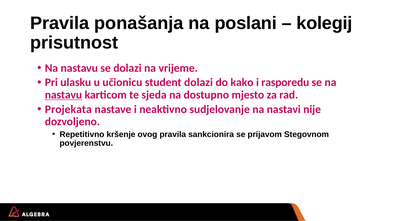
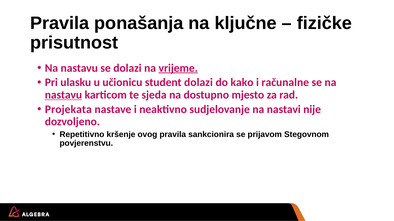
poslani: poslani -> ključne
kolegij: kolegij -> fizičke
vrijeme underline: none -> present
rasporedu: rasporedu -> računalne
